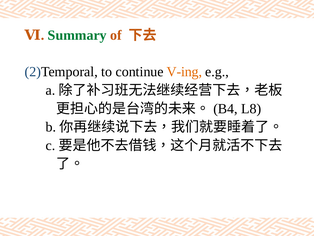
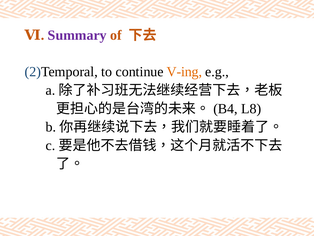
Summary colour: green -> purple
